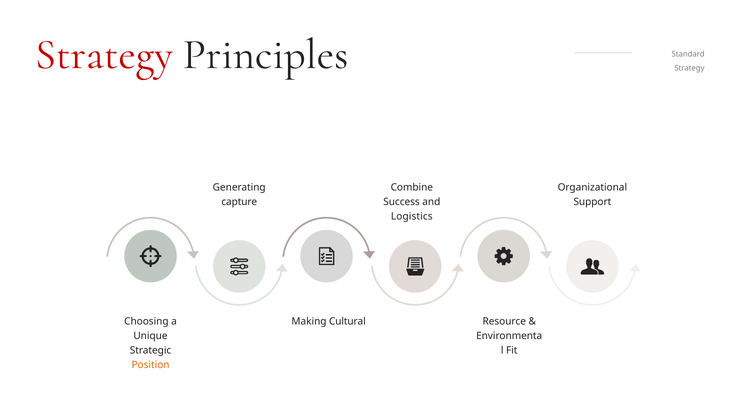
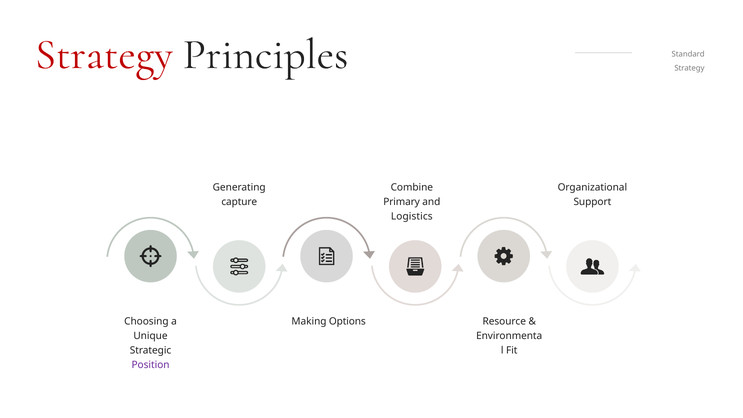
Success: Success -> Primary
Cultural: Cultural -> Options
Position colour: orange -> purple
